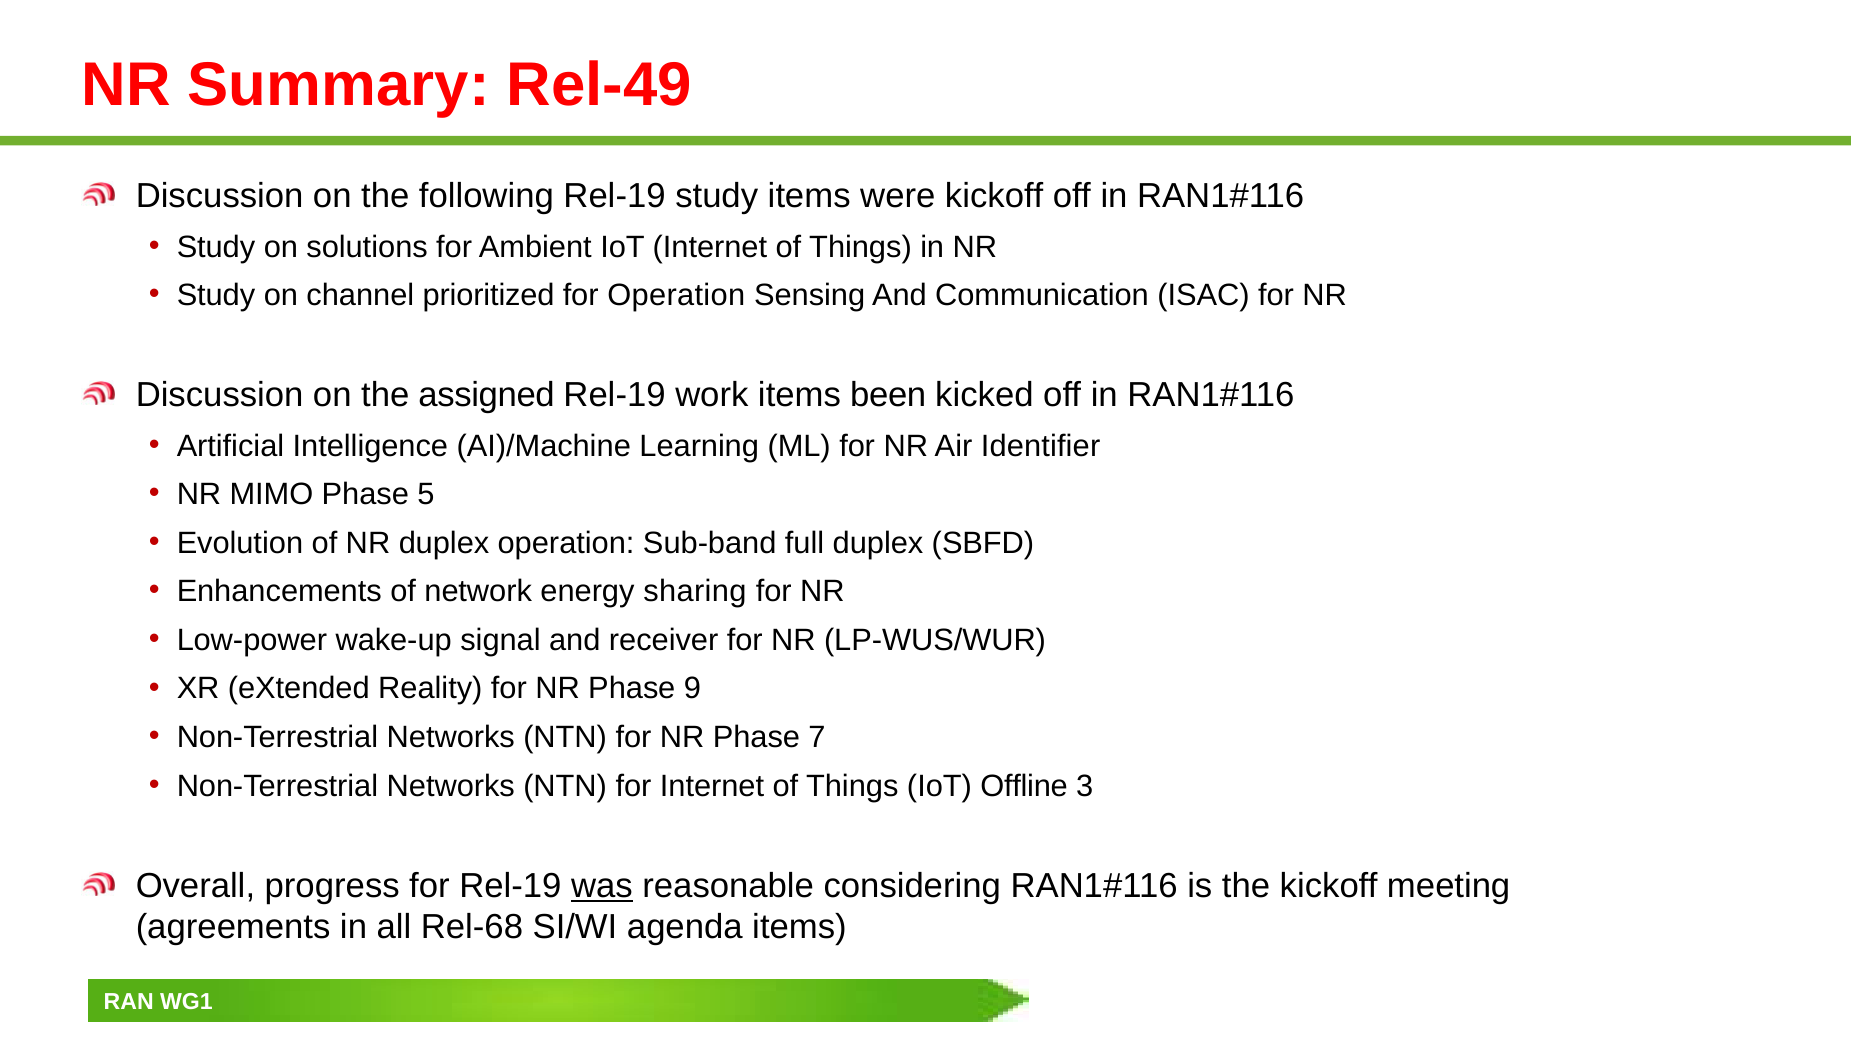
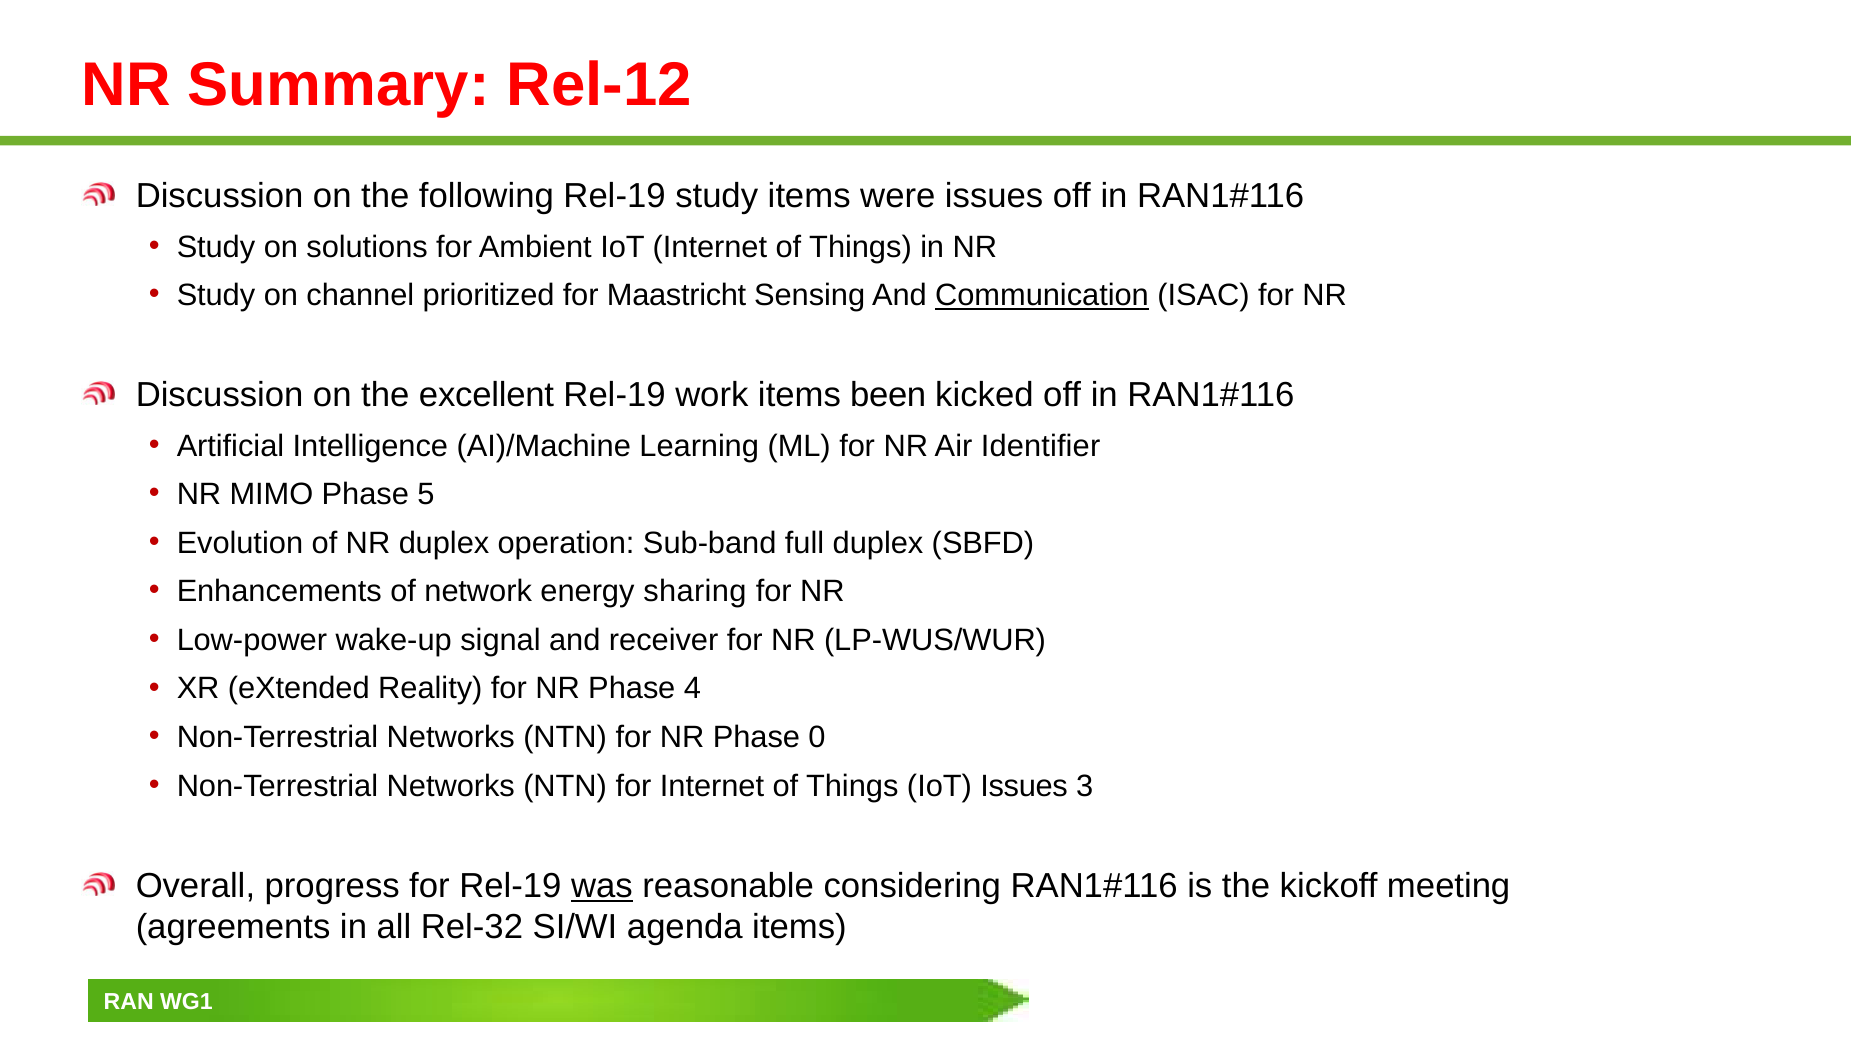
Rel-49: Rel-49 -> Rel-12
were kickoff: kickoff -> issues
for Operation: Operation -> Maastricht
Communication underline: none -> present
assigned: assigned -> excellent
9: 9 -> 4
7: 7 -> 0
IoT Offline: Offline -> Issues
Rel-68: Rel-68 -> Rel-32
